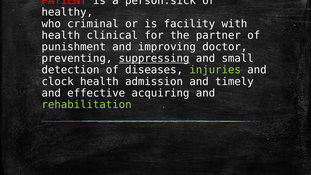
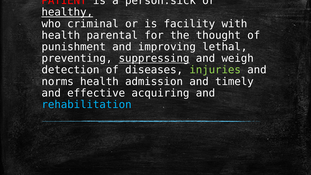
healthy underline: none -> present
clinical: clinical -> parental
partner: partner -> thought
doctor: doctor -> lethal
small: small -> weigh
clock: clock -> norms
rehabilitation colour: light green -> light blue
